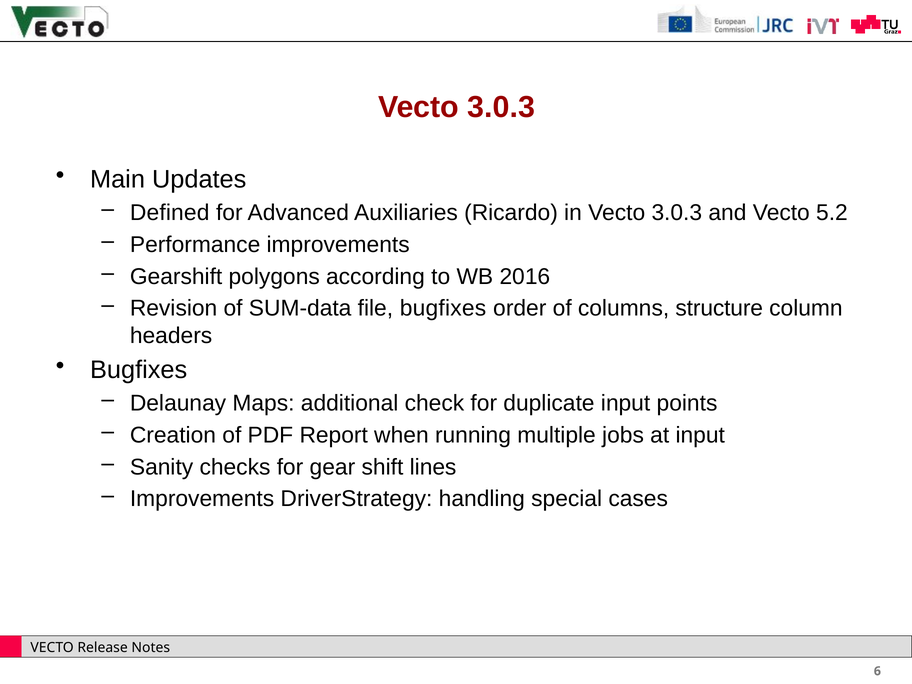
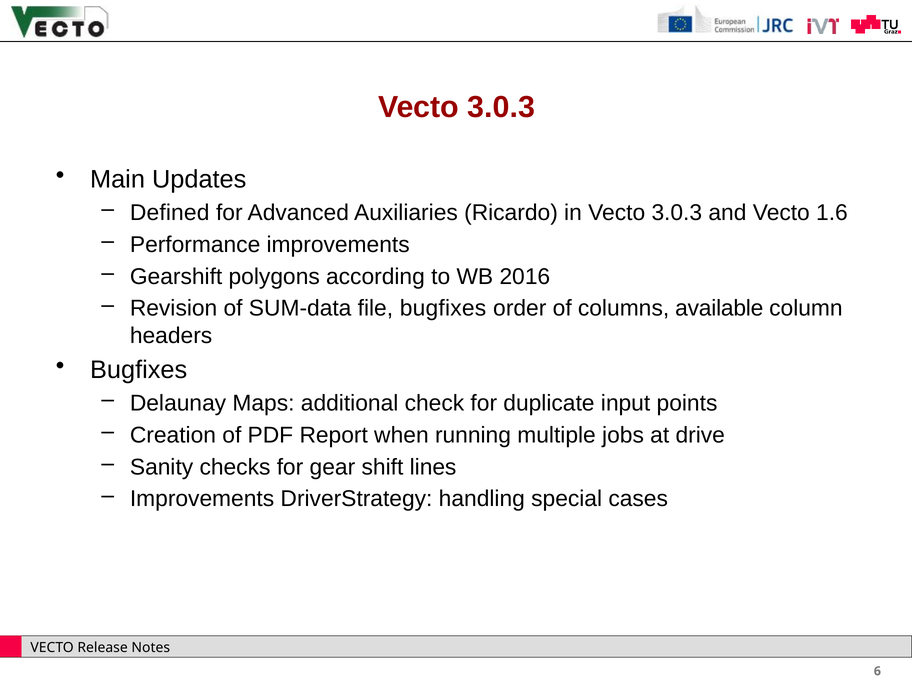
5.2: 5.2 -> 1.6
structure: structure -> available
at input: input -> drive
